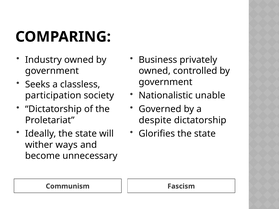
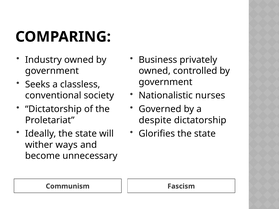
unable: unable -> nurses
participation: participation -> conventional
